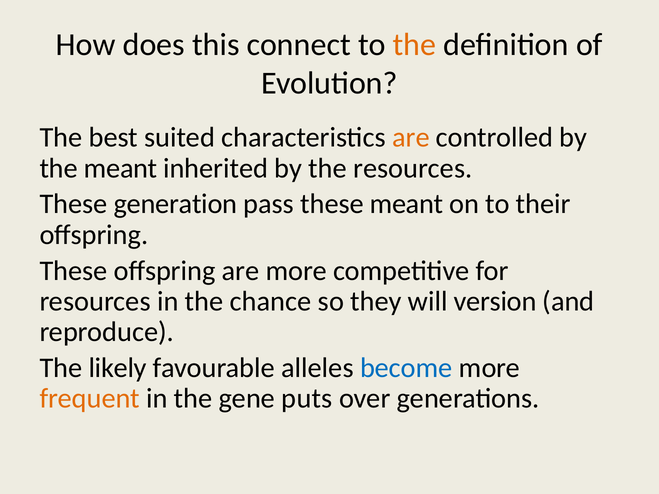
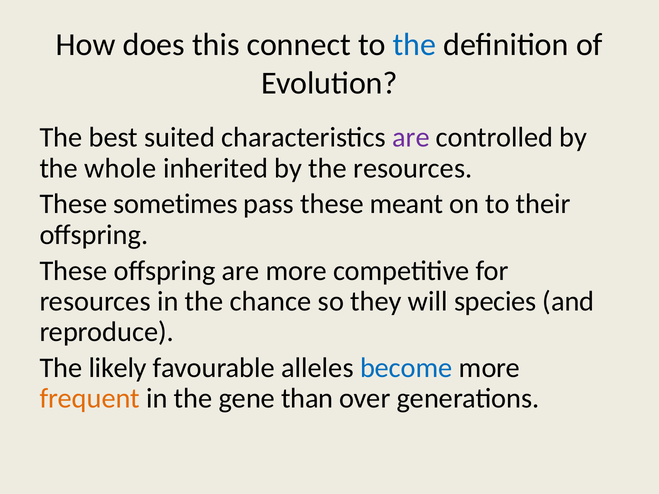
the at (414, 45) colour: orange -> blue
are at (411, 138) colour: orange -> purple
the meant: meant -> whole
generation: generation -> sometimes
version: version -> species
puts: puts -> than
